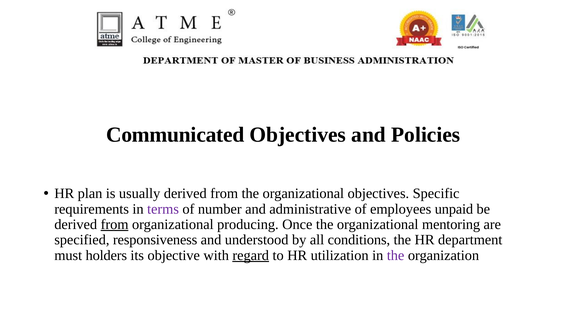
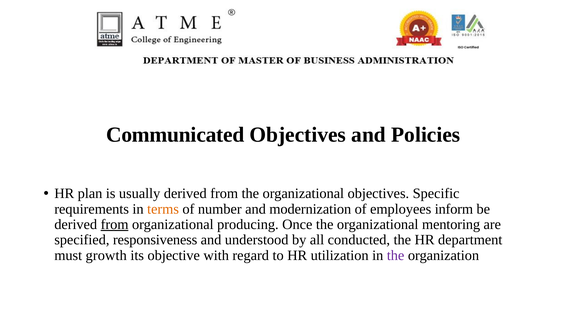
terms colour: purple -> orange
administrative: administrative -> modernization
unpaid: unpaid -> inform
conditions: conditions -> conducted
holders: holders -> growth
regard underline: present -> none
